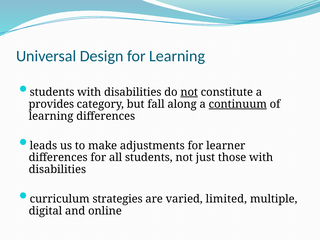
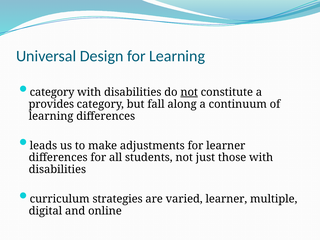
students at (52, 92): students -> category
continuum underline: present -> none
varied limited: limited -> learner
